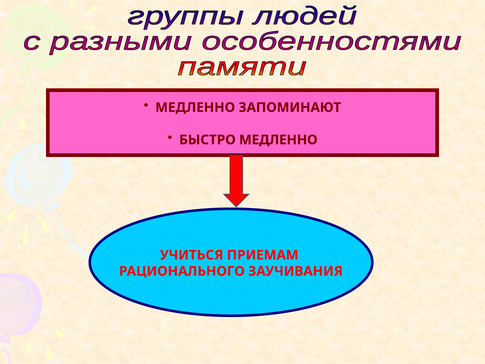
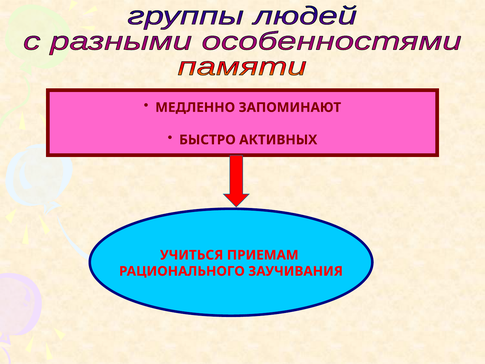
БЫСТРО МЕДЛЕННО: МЕДЛЕННО -> АКТИВНЫХ
